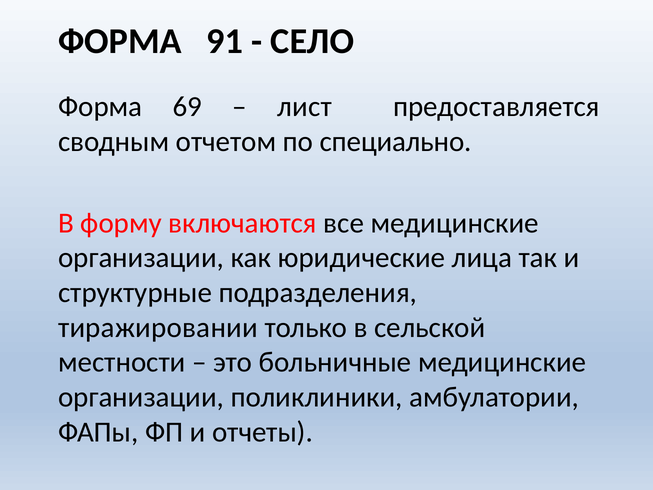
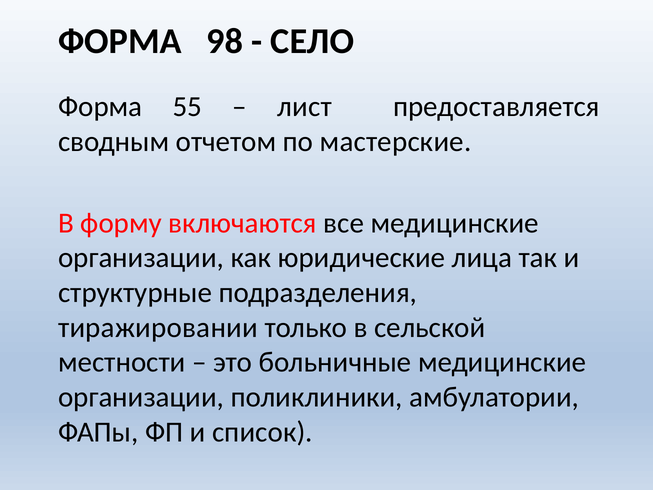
91: 91 -> 98
69: 69 -> 55
специально: специально -> мастерские
отчеты: отчеты -> список
